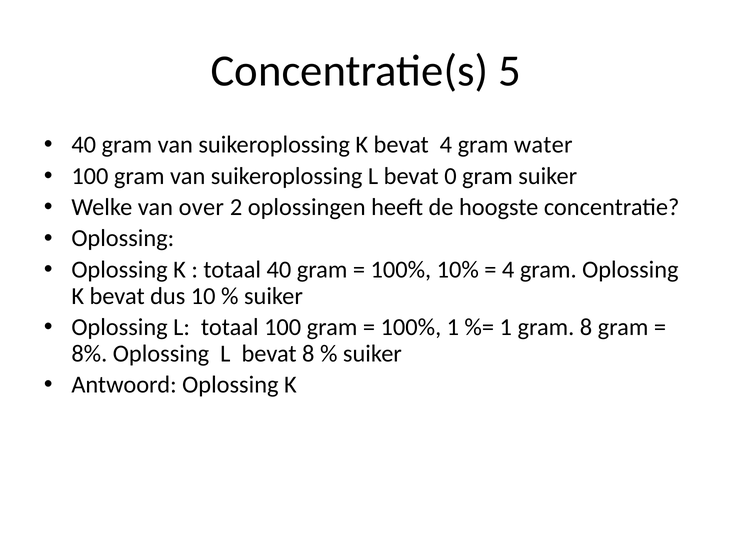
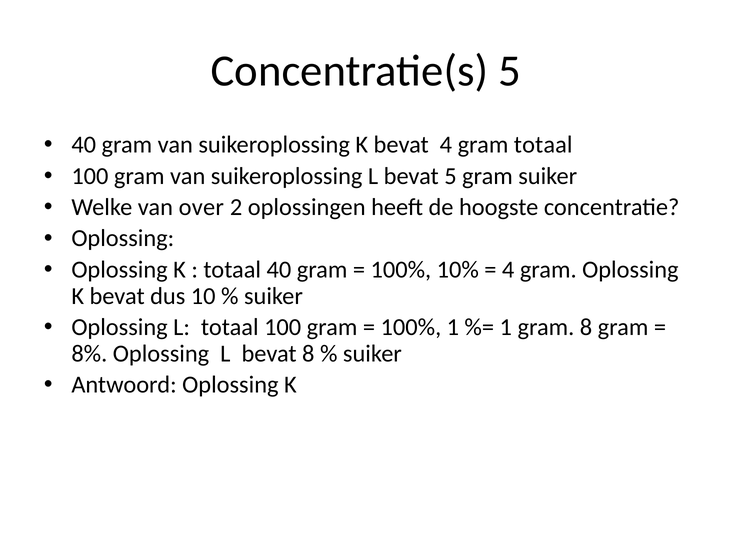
gram water: water -> totaal
bevat 0: 0 -> 5
